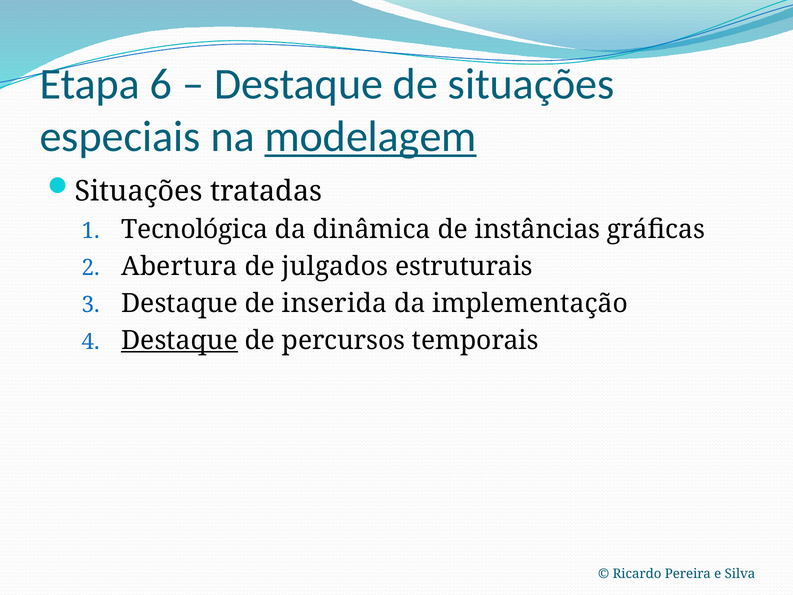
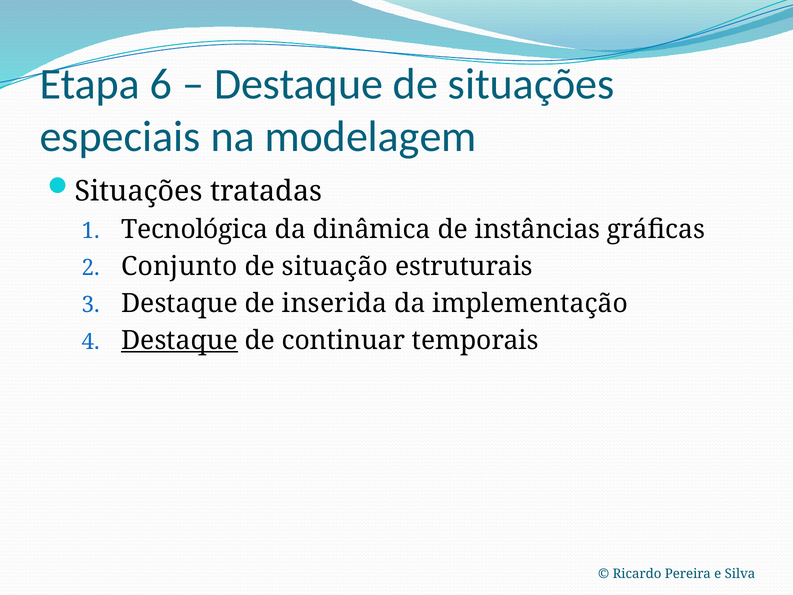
modelagem underline: present -> none
Abertura: Abertura -> Conjunto
julgados: julgados -> situação
percursos: percursos -> continuar
